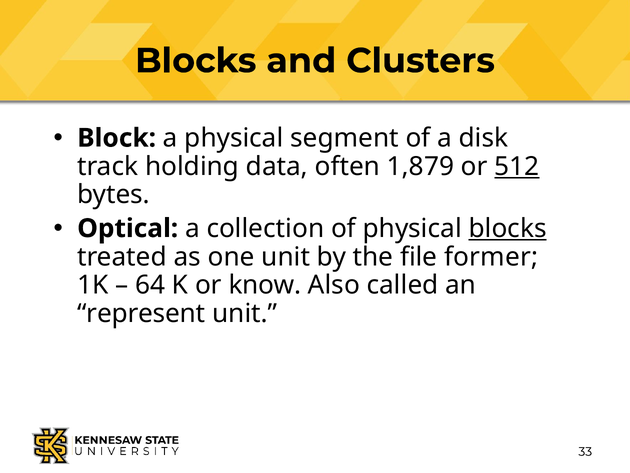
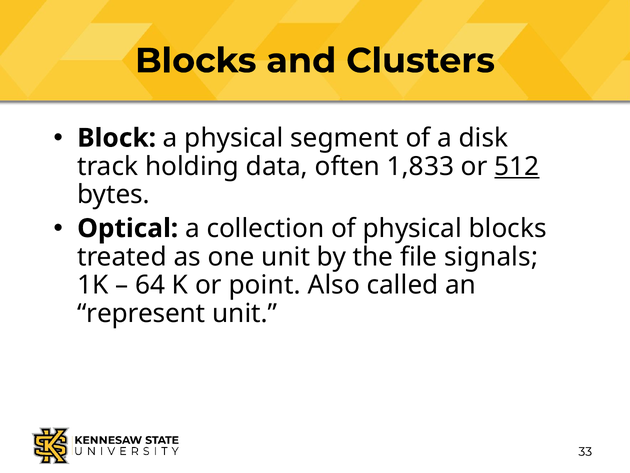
1,879: 1,879 -> 1,833
blocks at (508, 228) underline: present -> none
former: former -> signals
know: know -> point
